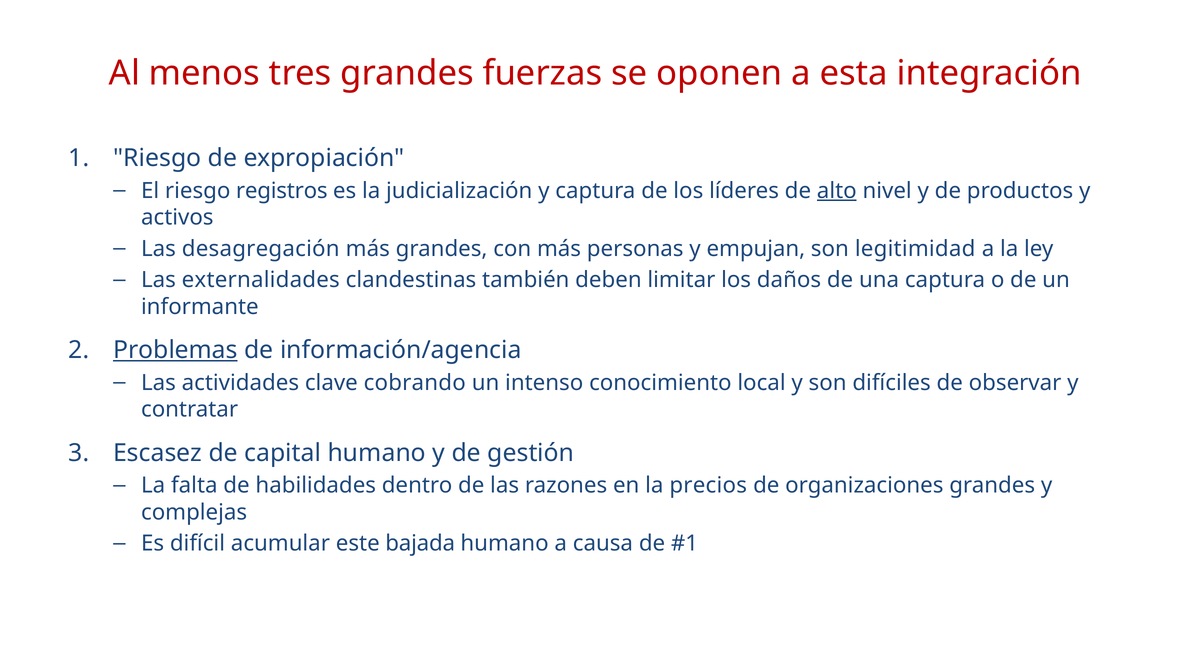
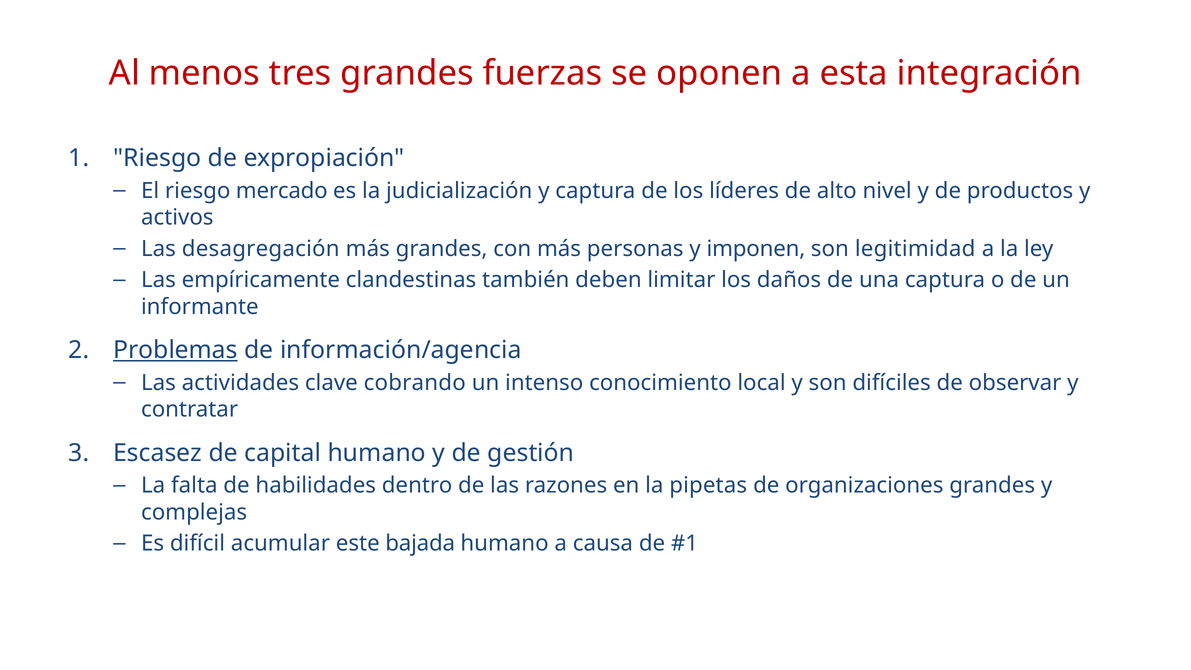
registros: registros -> mercado
alto underline: present -> none
empujan: empujan -> imponen
externalidades: externalidades -> empíricamente
precios: precios -> pipetas
